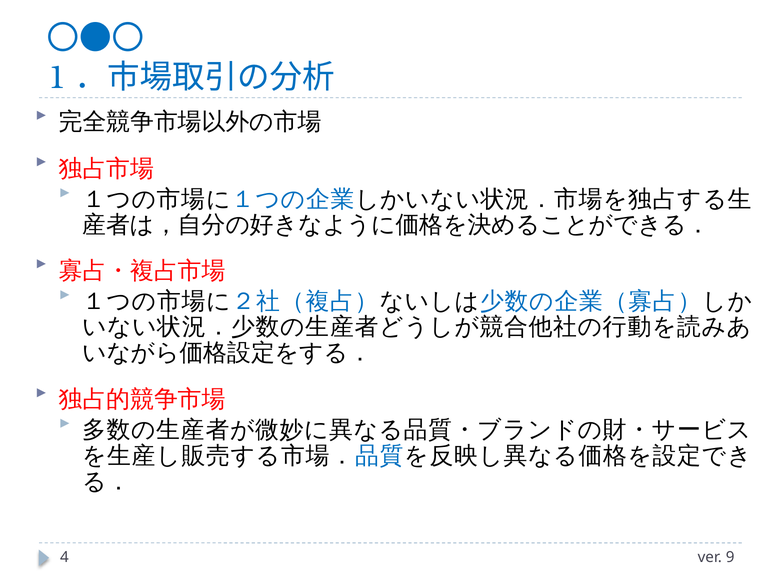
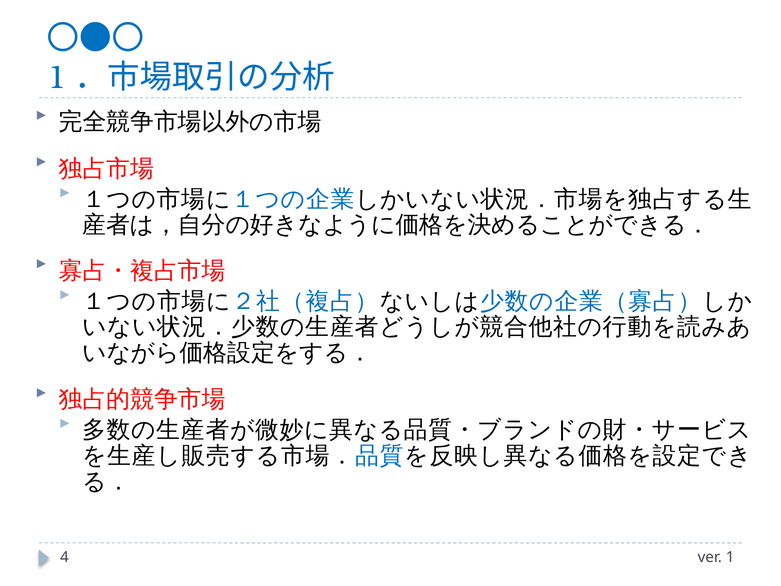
9: 9 -> 1
